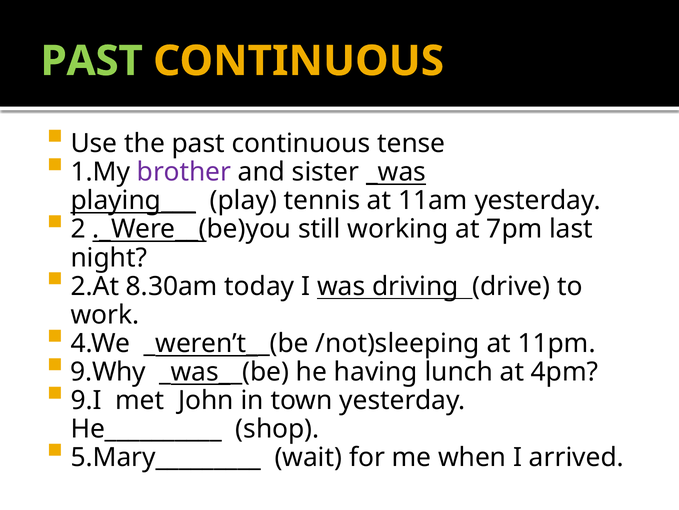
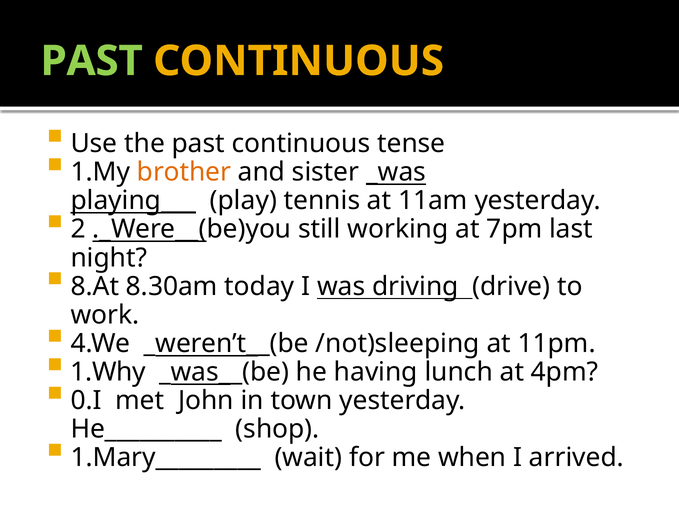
brother colour: purple -> orange
2.At: 2.At -> 8.At
9.Why: 9.Why -> 1.Why
9.I: 9.I -> 0.I
5.Mary_________: 5.Mary_________ -> 1.Mary_________
